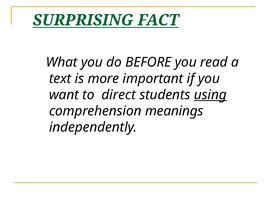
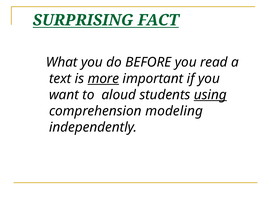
more underline: none -> present
direct: direct -> aloud
meanings: meanings -> modeling
